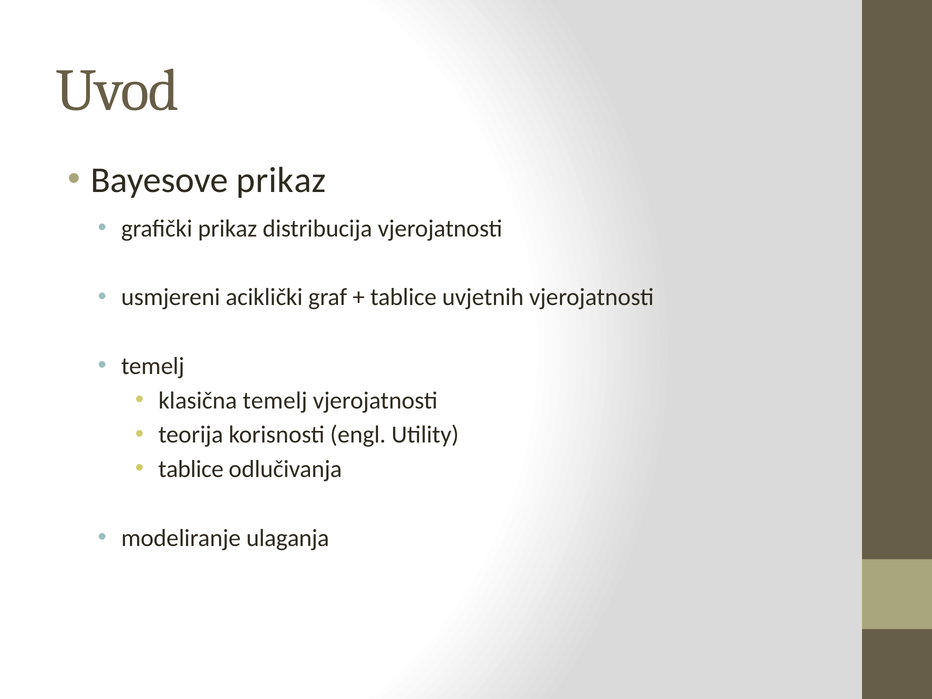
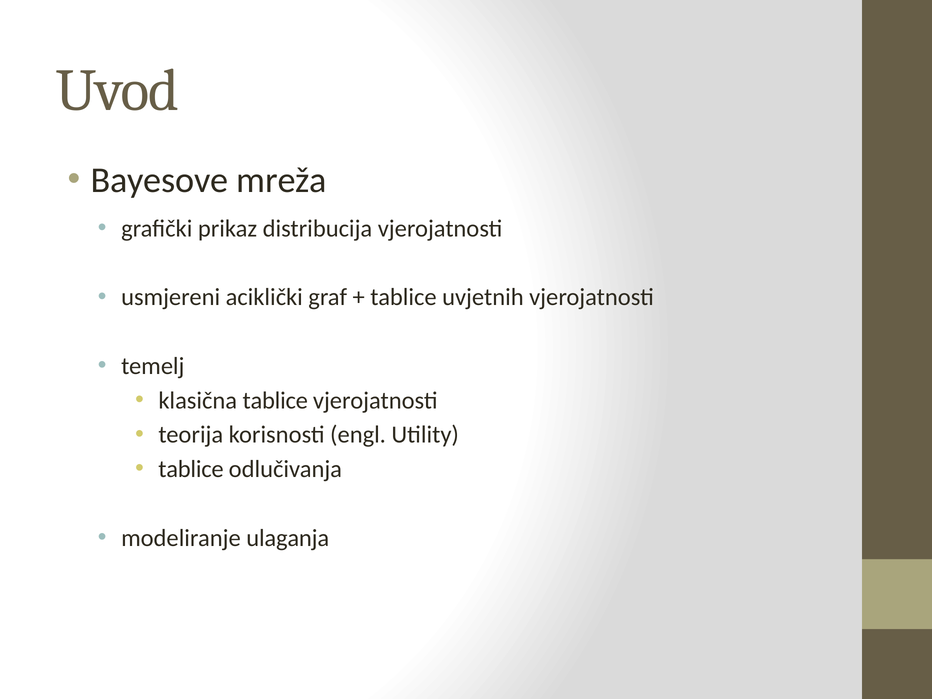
Bayesove prikaz: prikaz -> mreža
klasična temelj: temelj -> tablice
